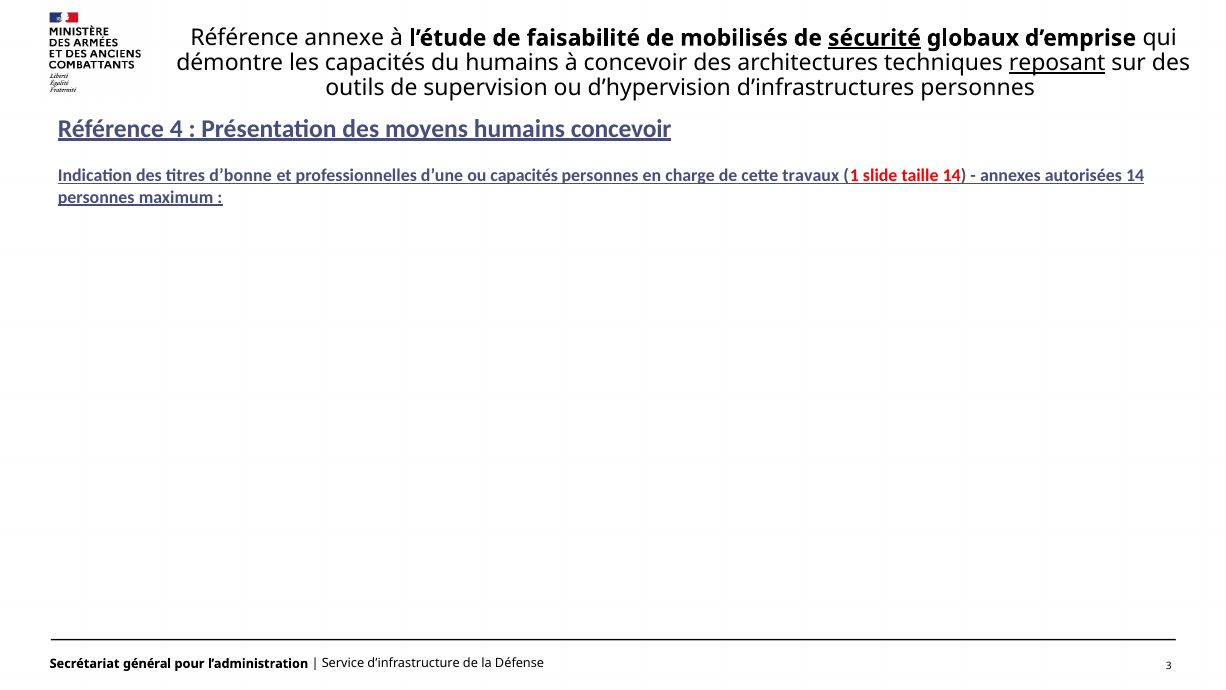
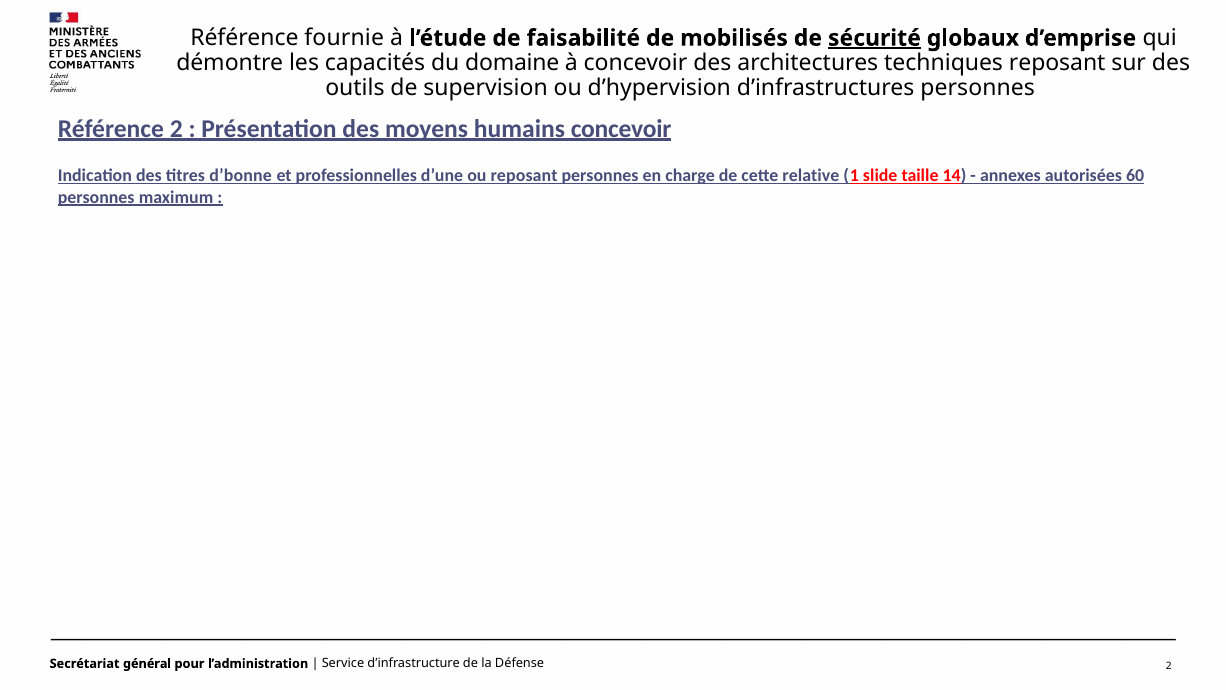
annexe: annexe -> fournie
du humains: humains -> domaine
reposant at (1057, 63) underline: present -> none
Référence 4: 4 -> 2
ou capacités: capacités -> reposant
travaux: travaux -> relative
autorisées 14: 14 -> 60
3 at (1169, 666): 3 -> 2
